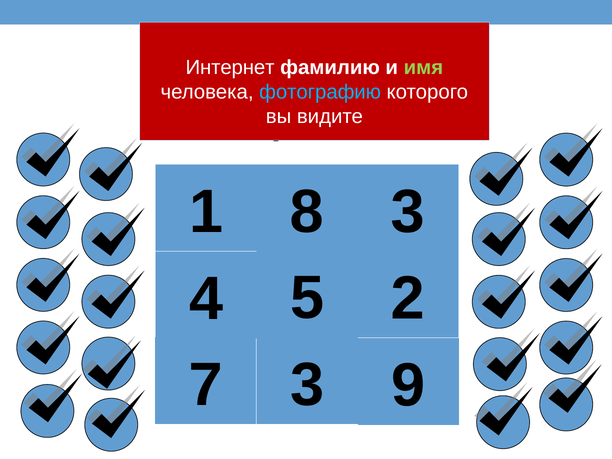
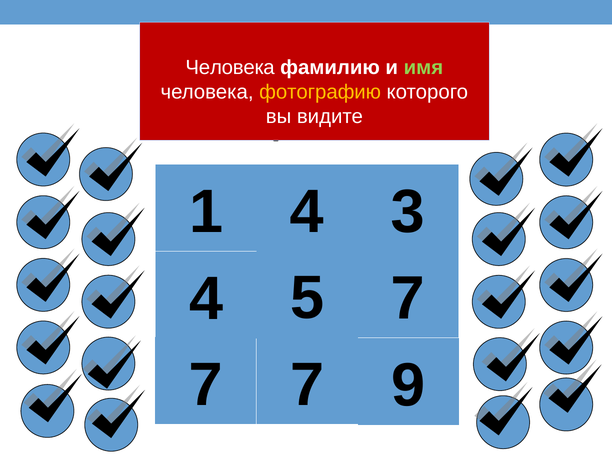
Интернет at (230, 67): Интернет -> Человека
фотографию colour: light blue -> yellow
1 8: 8 -> 4
5 2: 2 -> 7
3 at (307, 385): 3 -> 7
